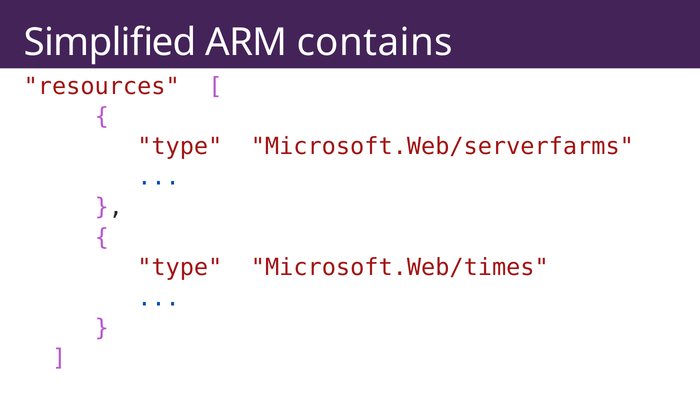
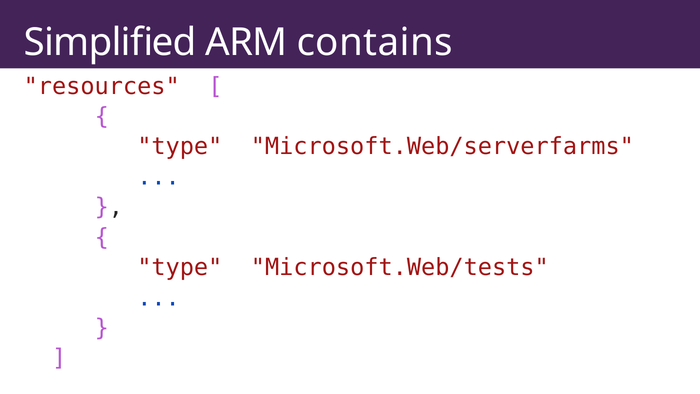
Microsoft.Web/times: Microsoft.Web/times -> Microsoft.Web/tests
